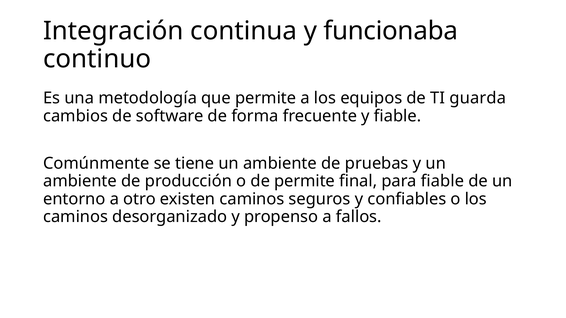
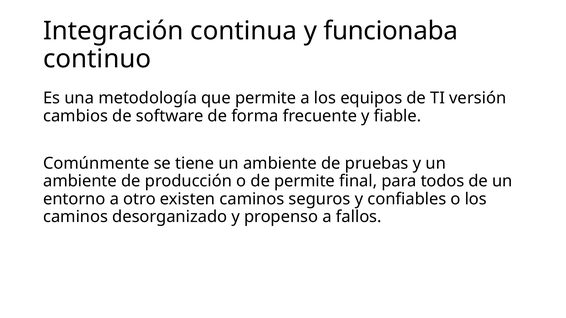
guarda: guarda -> versión
para fiable: fiable -> todos
